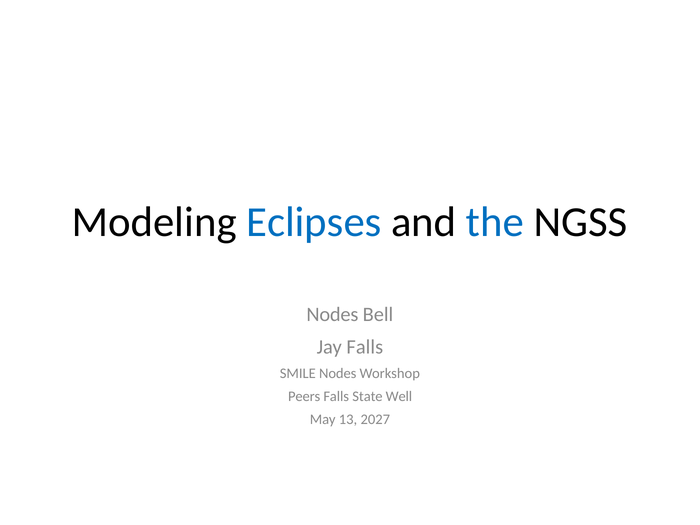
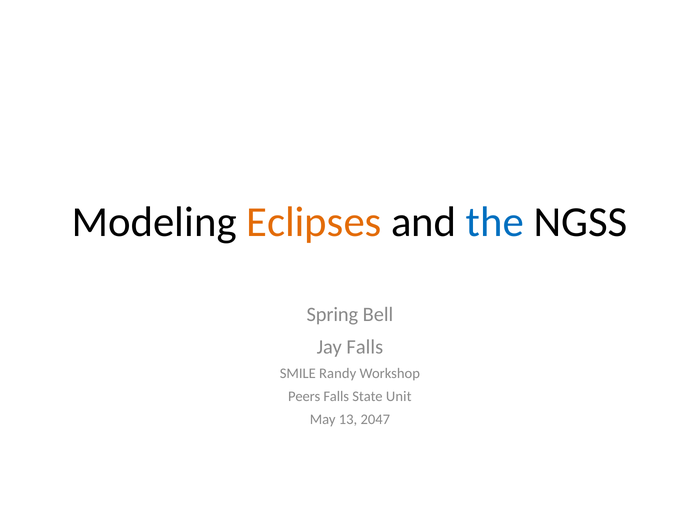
Eclipses colour: blue -> orange
Nodes at (332, 315): Nodes -> Spring
SMILE Nodes: Nodes -> Randy
Well: Well -> Unit
2027: 2027 -> 2047
